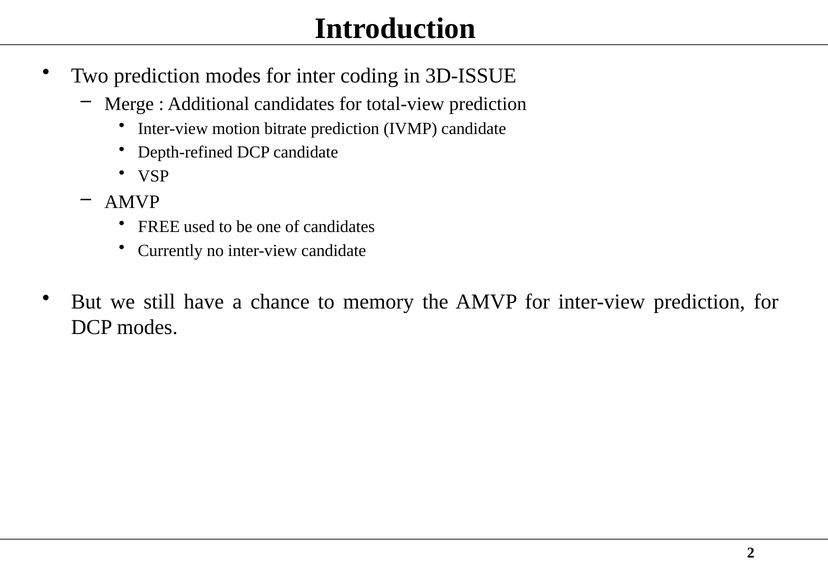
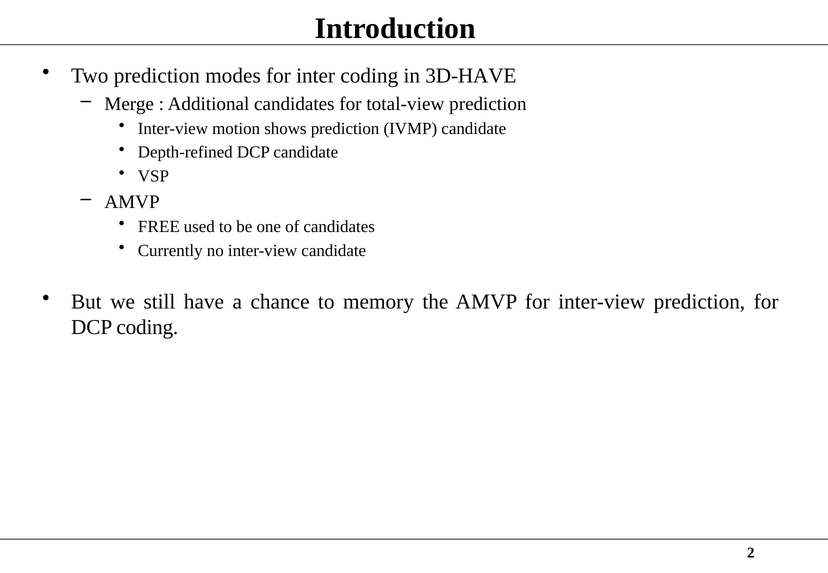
3D-ISSUE: 3D-ISSUE -> 3D-HAVE
bitrate: bitrate -> shows
DCP modes: modes -> coding
